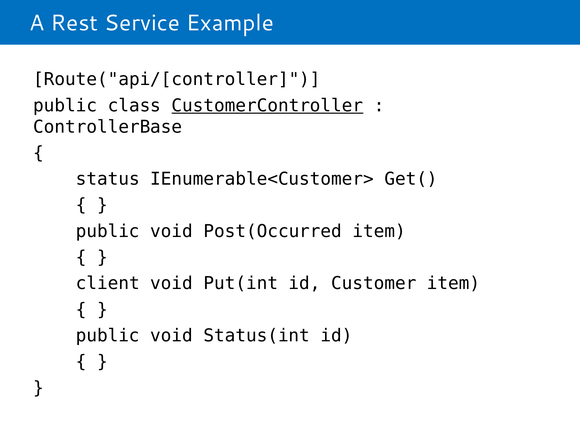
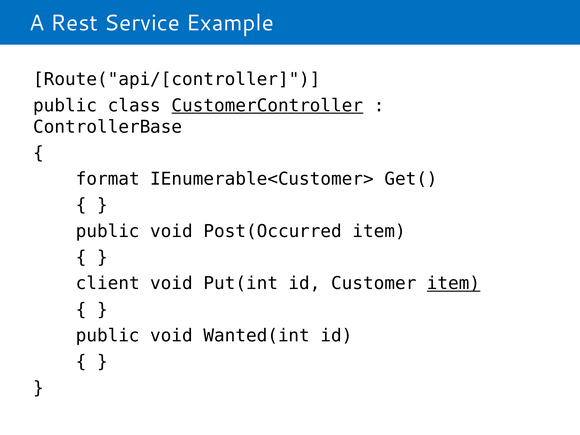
status: status -> format
item at (454, 283) underline: none -> present
Status(int: Status(int -> Wanted(int
